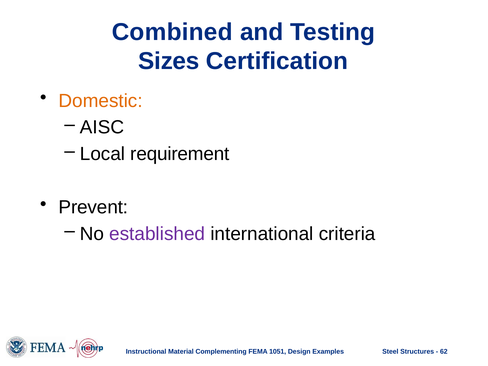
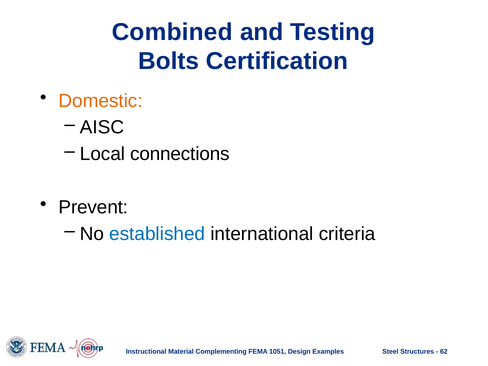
Sizes: Sizes -> Bolts
requirement: requirement -> connections
established colour: purple -> blue
